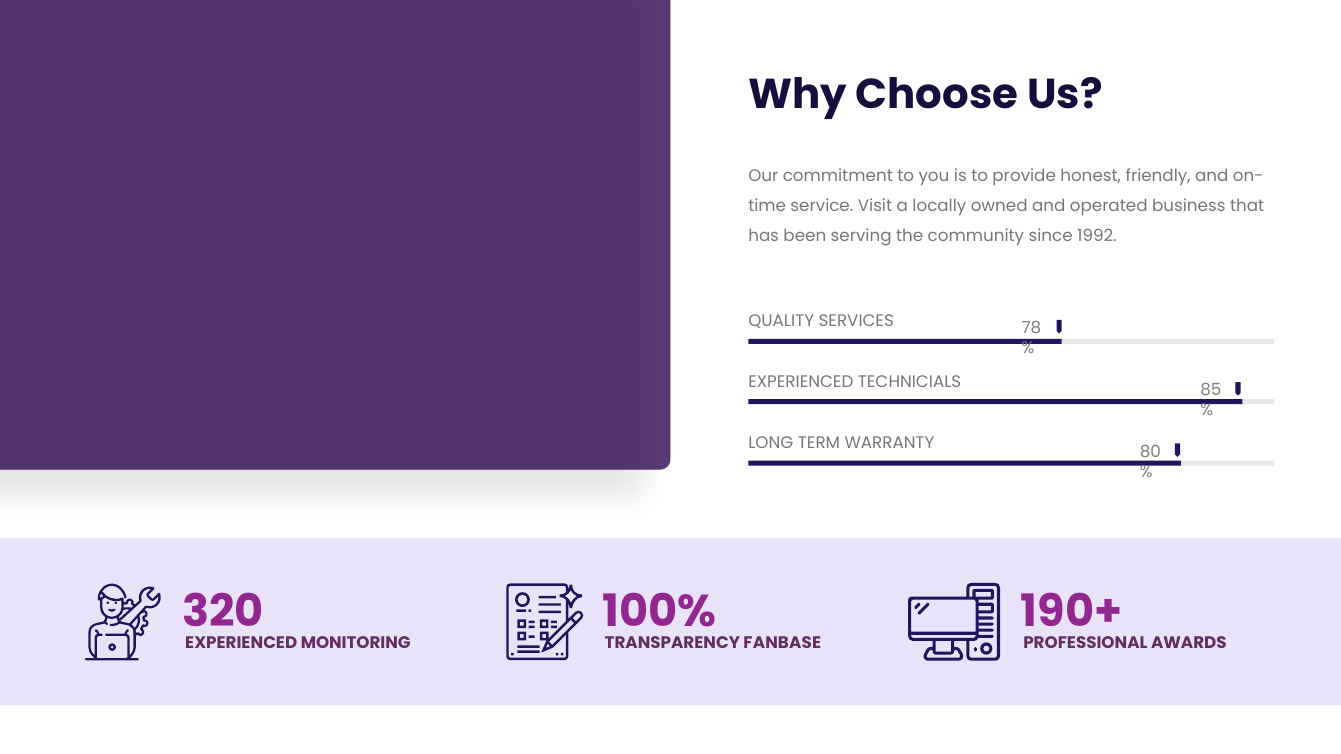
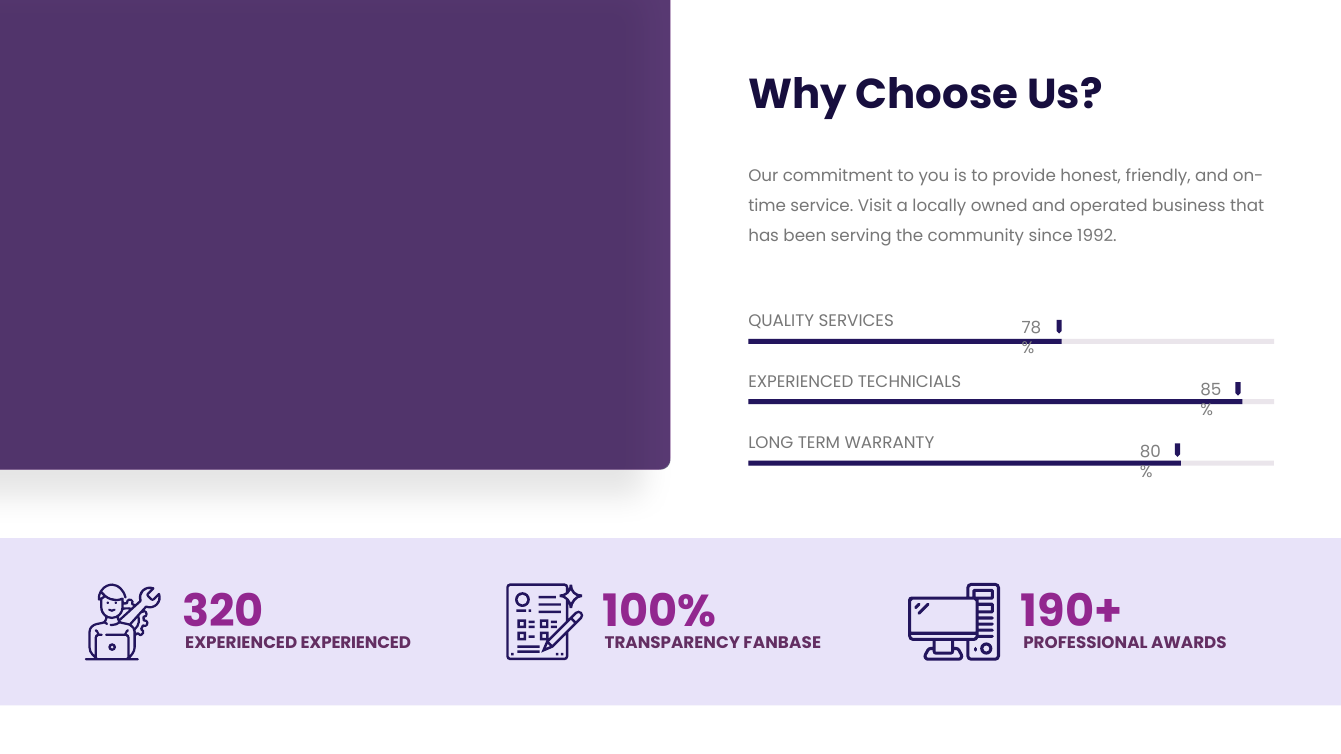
MONITORING at (356, 643): MONITORING -> EXPERIENCED
